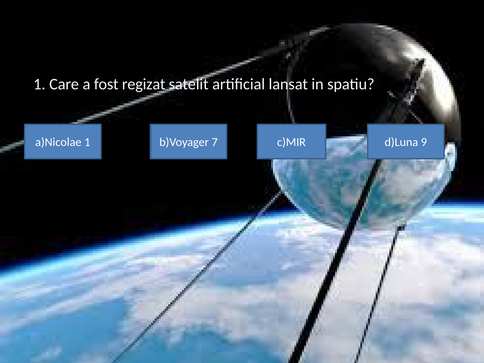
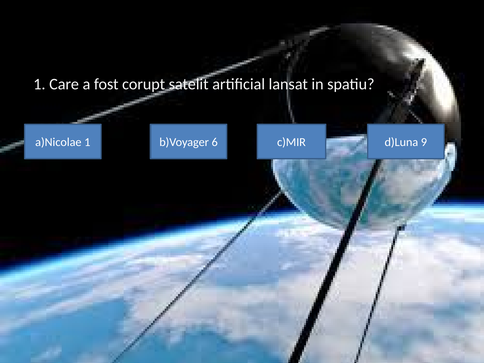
regizat: regizat -> corupt
7: 7 -> 6
